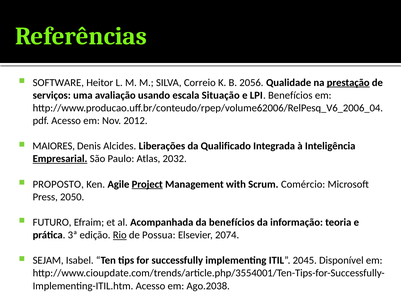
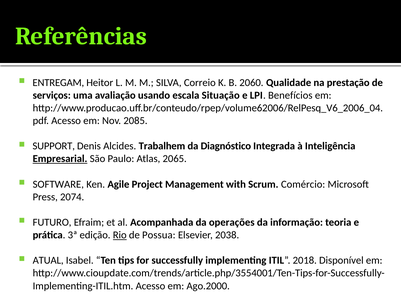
SOFTWARE: SOFTWARE -> ENTREGAM
2056: 2056 -> 2060
prestação underline: present -> none
2012: 2012 -> 2085
MAIORES: MAIORES -> SUPPORT
Liberações: Liberações -> Trabalhem
Qualificado: Qualificado -> Diagnóstico
2032: 2032 -> 2065
PROPOSTO: PROPOSTO -> SOFTWARE
Project underline: present -> none
2050: 2050 -> 2074
da benefícios: benefícios -> operações
2074: 2074 -> 2038
SEJAM: SEJAM -> ATUAL
2045: 2045 -> 2018
Ago.2038: Ago.2038 -> Ago.2000
